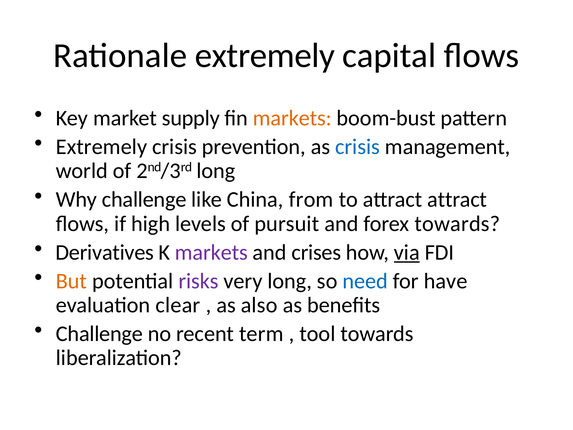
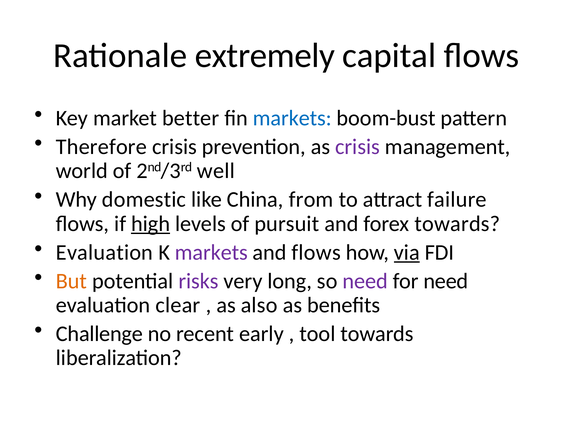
supply: supply -> better
markets at (292, 118) colour: orange -> blue
Extremely at (101, 147): Extremely -> Therefore
crisis at (358, 147) colour: blue -> purple
2nd/3rd long: long -> well
Why challenge: challenge -> domestic
attract attract: attract -> failure
high underline: none -> present
Derivatives at (105, 252): Derivatives -> Evaluation
and crises: crises -> flows
need at (365, 281) colour: blue -> purple
for have: have -> need
term: term -> early
